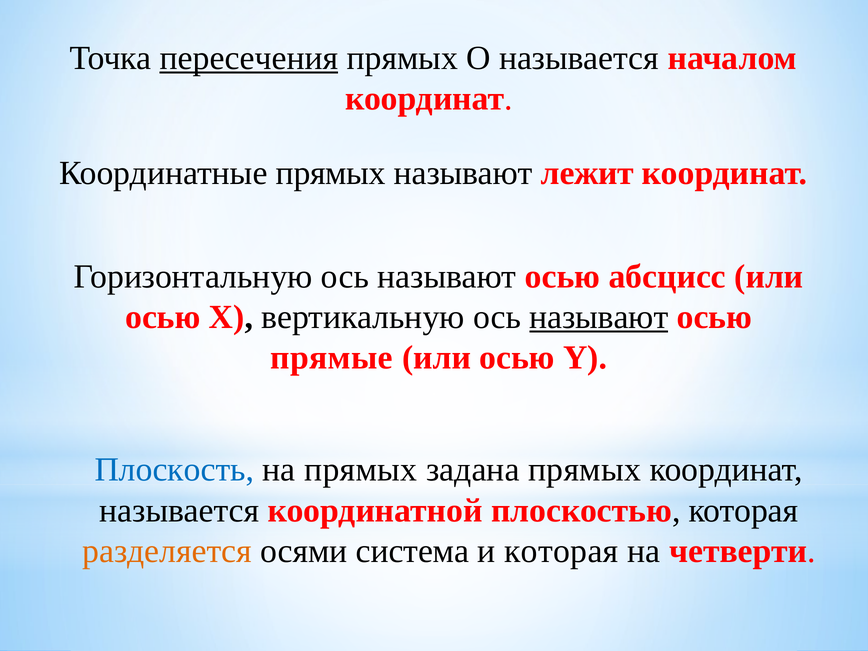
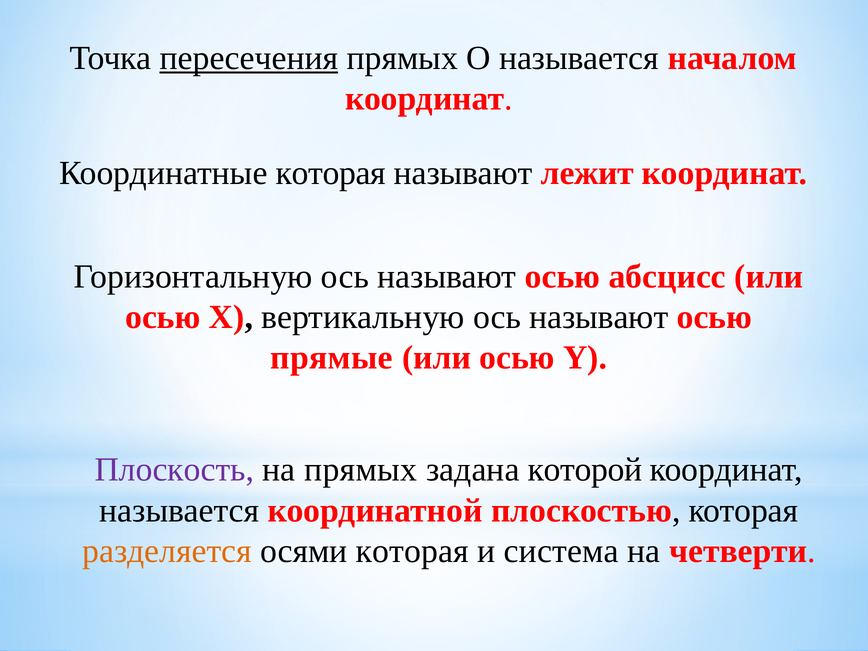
Координатные прямых: прямых -> которая
называют at (599, 317) underline: present -> none
Плоскость colour: blue -> purple
задана прямых: прямых -> которой
осями система: система -> которая
и которая: которая -> система
